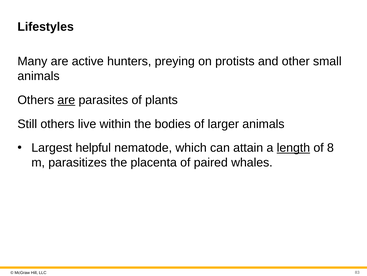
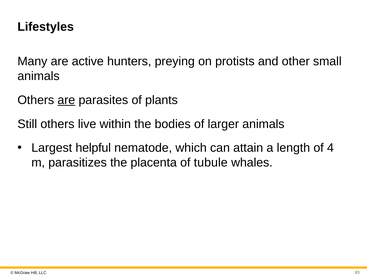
length underline: present -> none
8: 8 -> 4
paired: paired -> tubule
